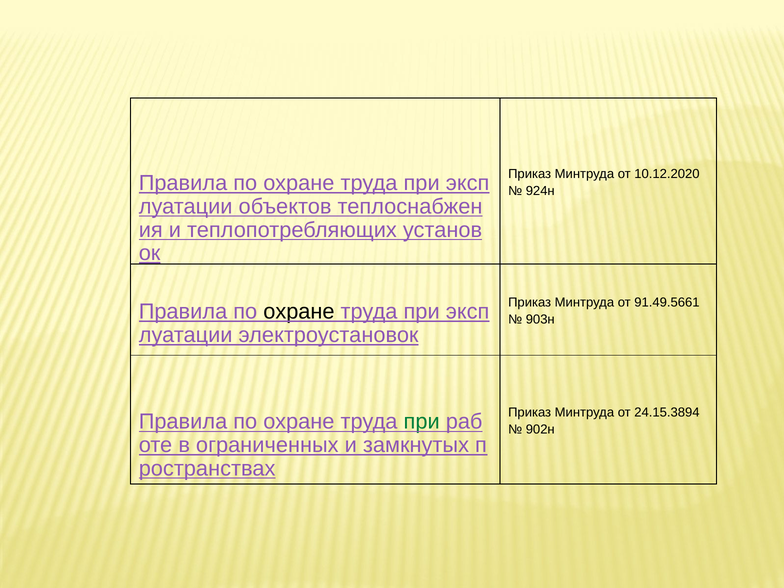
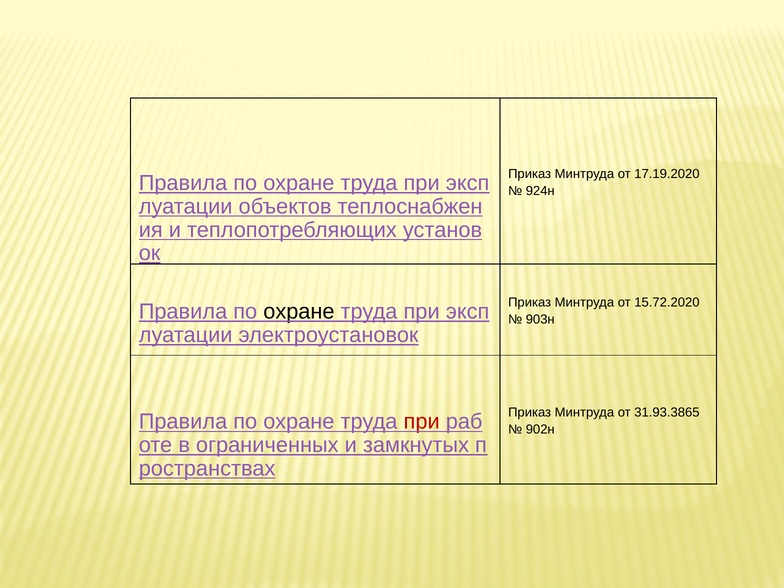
10.12.2020: 10.12.2020 -> 17.19.2020
91.49.5661: 91.49.5661 -> 15.72.2020
24.15.3894: 24.15.3894 -> 31.93.3865
при at (422, 422) colour: green -> red
